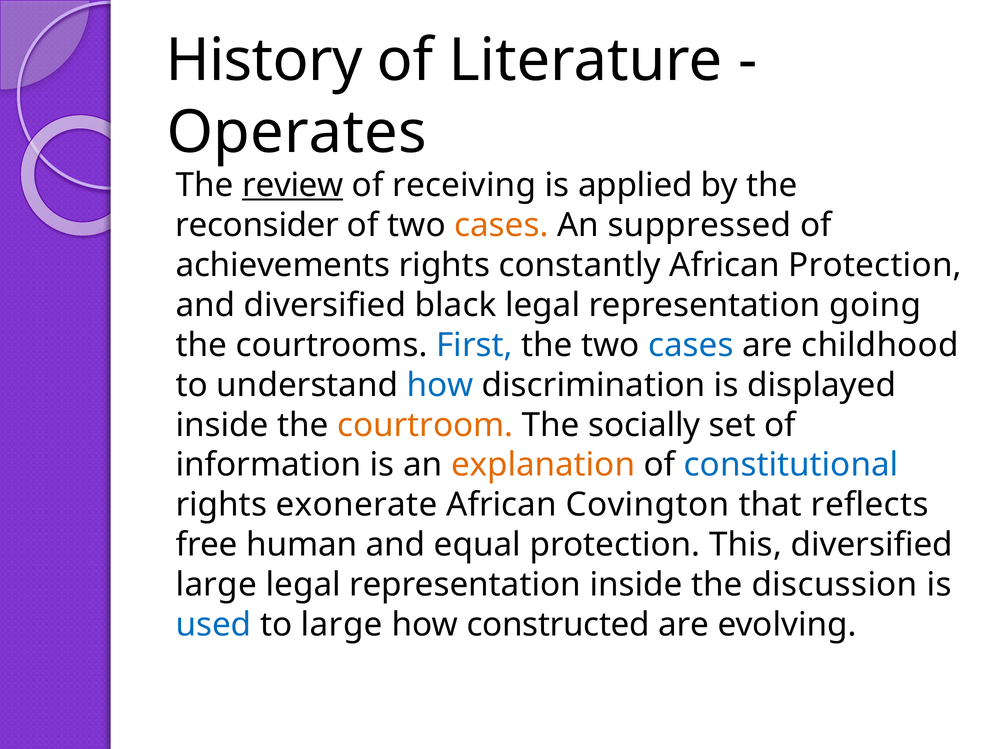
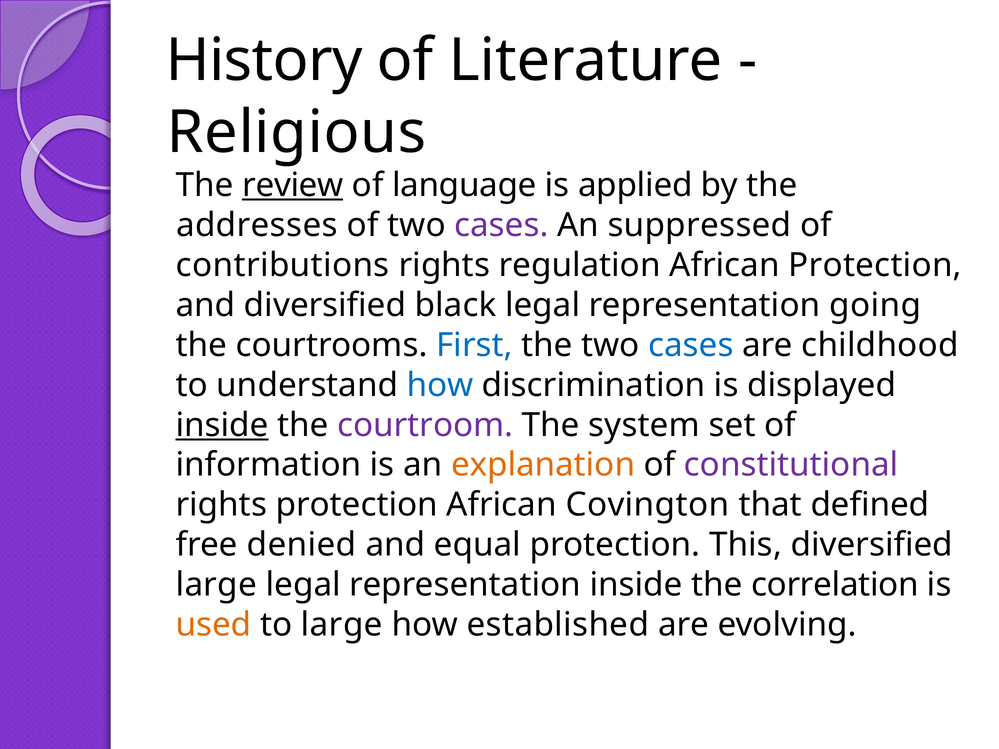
Operates: Operates -> Religious
receiving: receiving -> language
reconsider: reconsider -> addresses
cases at (501, 225) colour: orange -> purple
achievements: achievements -> contributions
constantly: constantly -> regulation
inside at (222, 425) underline: none -> present
courtroom colour: orange -> purple
socially: socially -> system
constitutional colour: blue -> purple
rights exonerate: exonerate -> protection
reflects: reflects -> defined
human: human -> denied
discussion: discussion -> correlation
used colour: blue -> orange
constructed: constructed -> established
